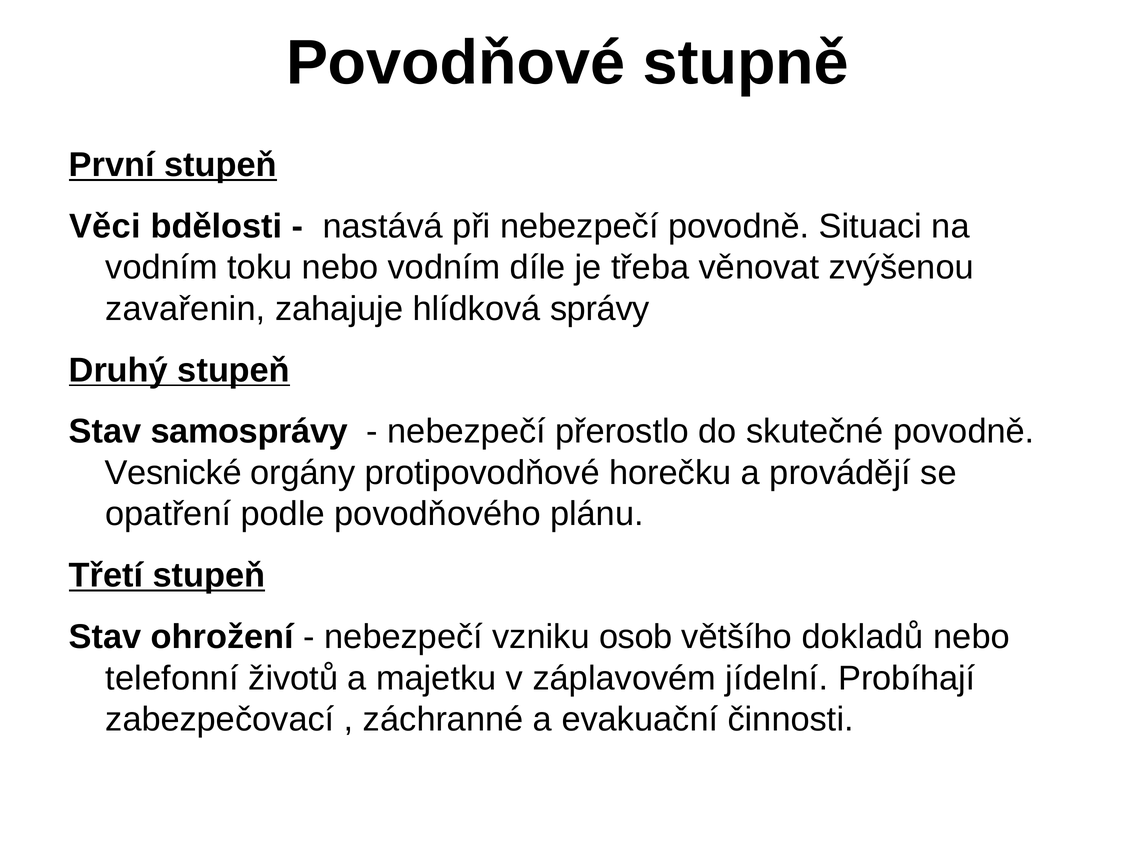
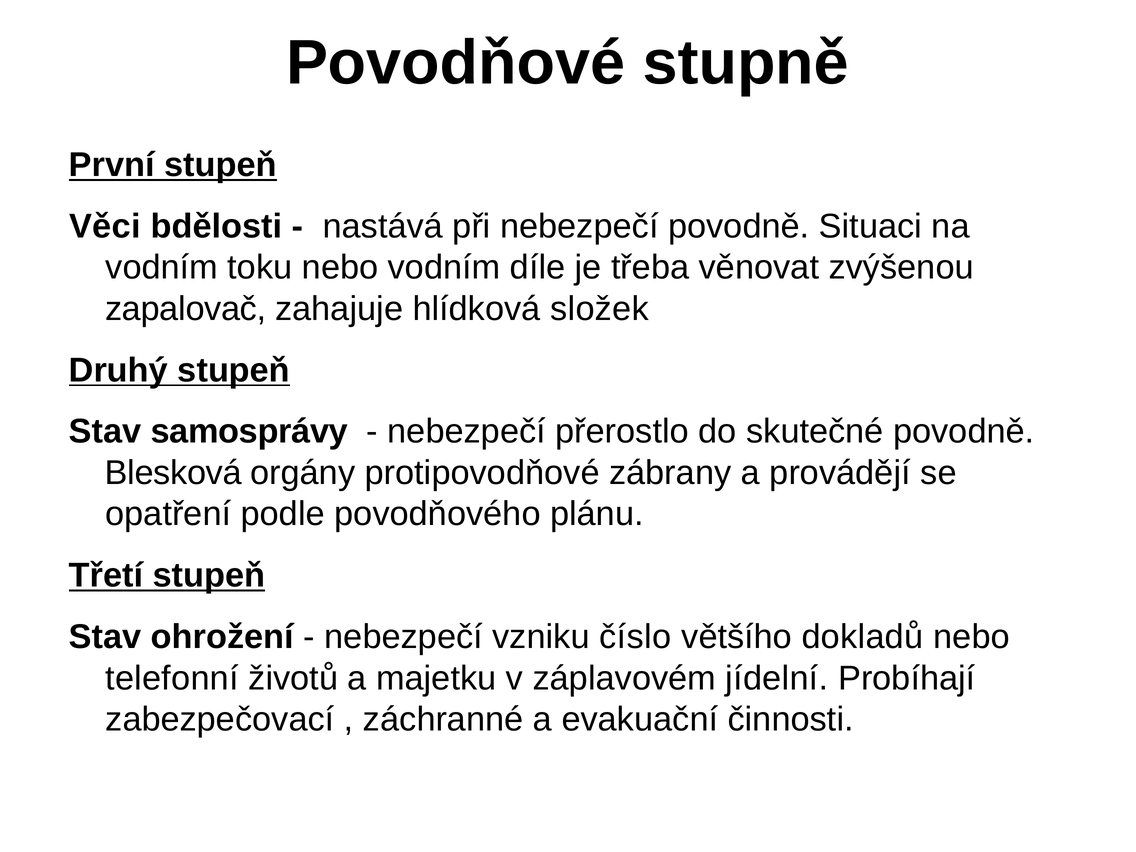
zavařenin: zavařenin -> zapalovač
správy: správy -> složek
Vesnické: Vesnické -> Blesková
horečku: horečku -> zábrany
osob: osob -> číslo
